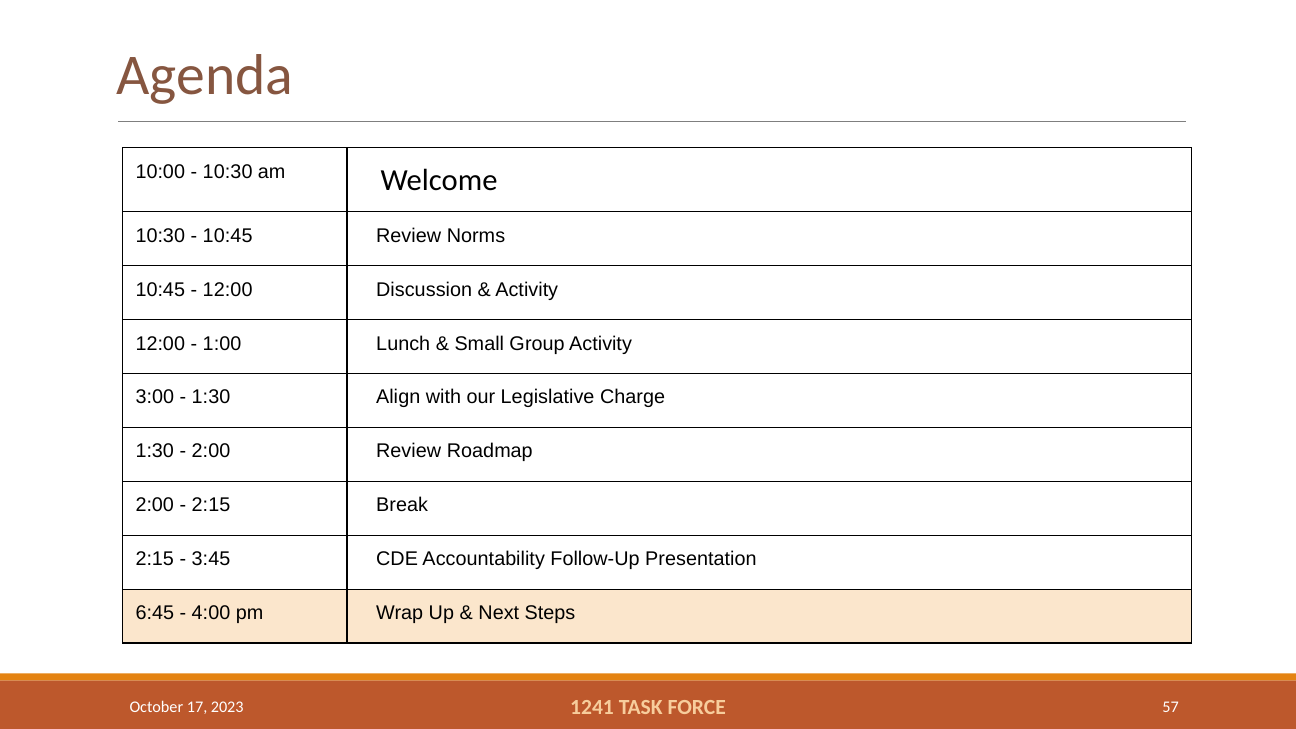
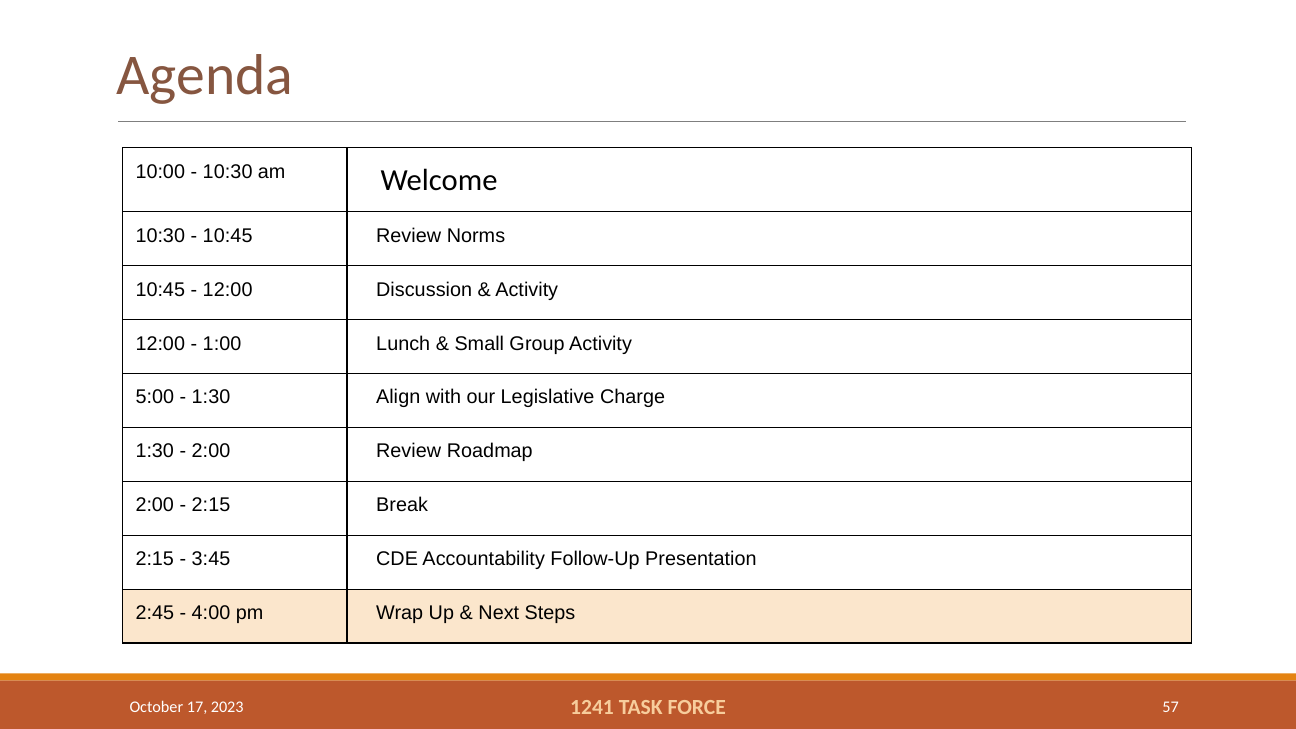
3:00: 3:00 -> 5:00
6:45: 6:45 -> 2:45
